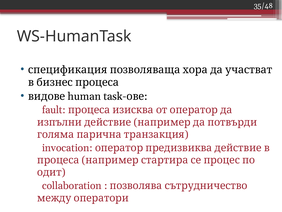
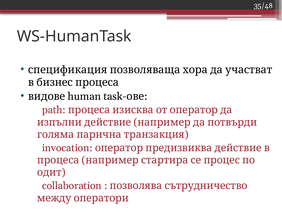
fault: fault -> path
